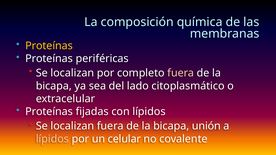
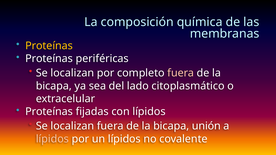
un celular: celular -> lípidos
